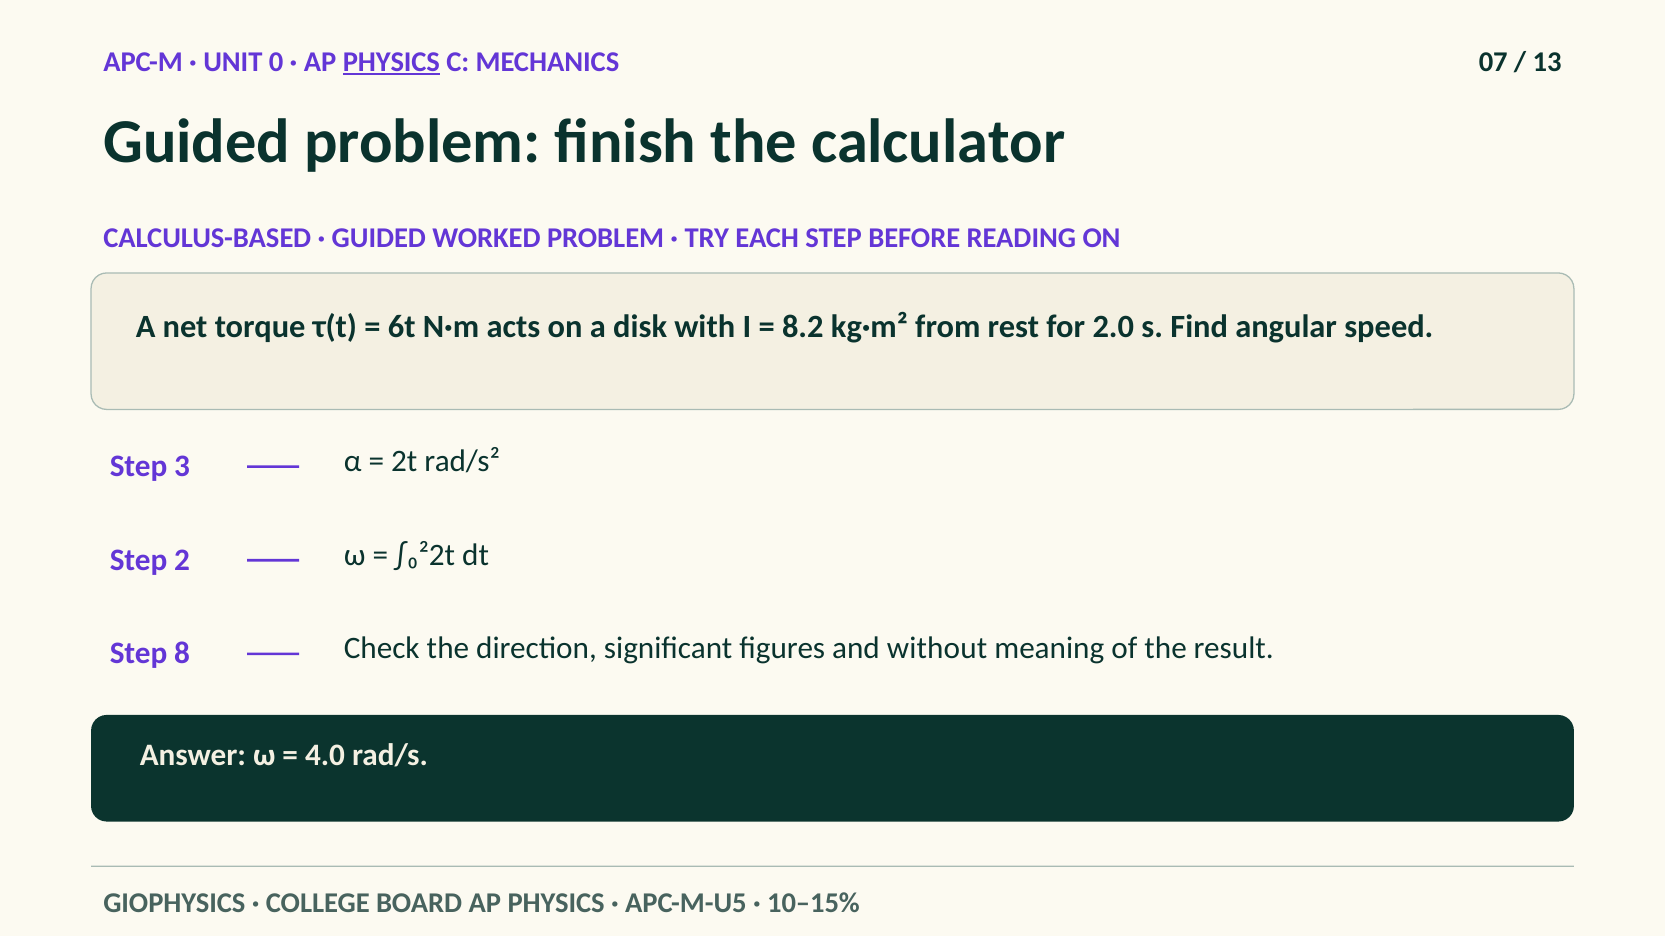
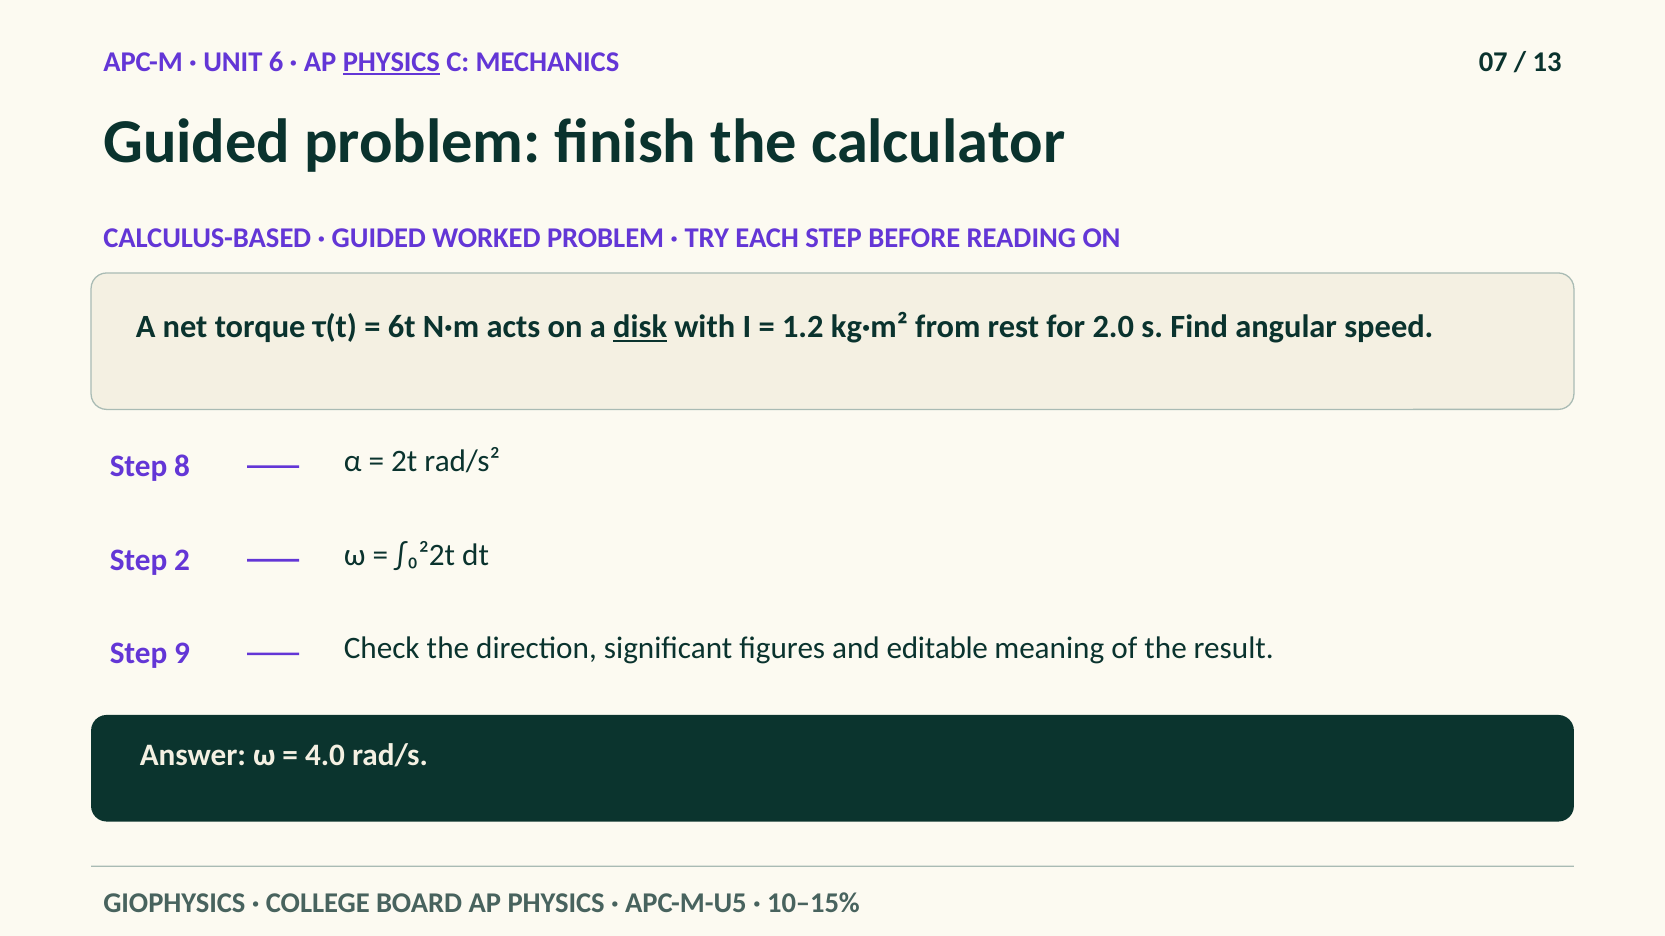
0: 0 -> 6
disk underline: none -> present
8.2: 8.2 -> 1.2
3: 3 -> 8
8: 8 -> 9
without: without -> editable
